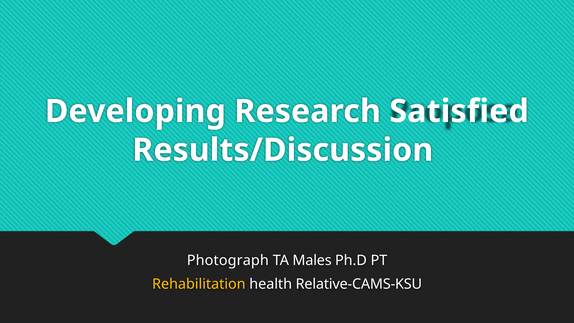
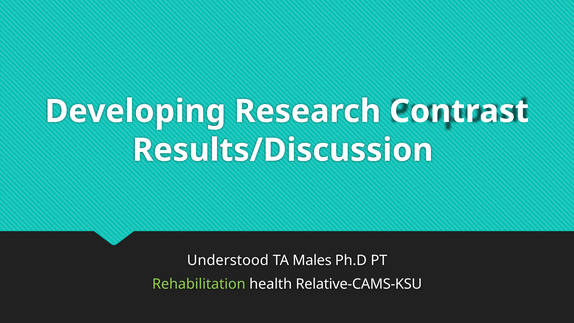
Satisfied: Satisfied -> Contrast
Photograph: Photograph -> Understood
Rehabilitation colour: yellow -> light green
